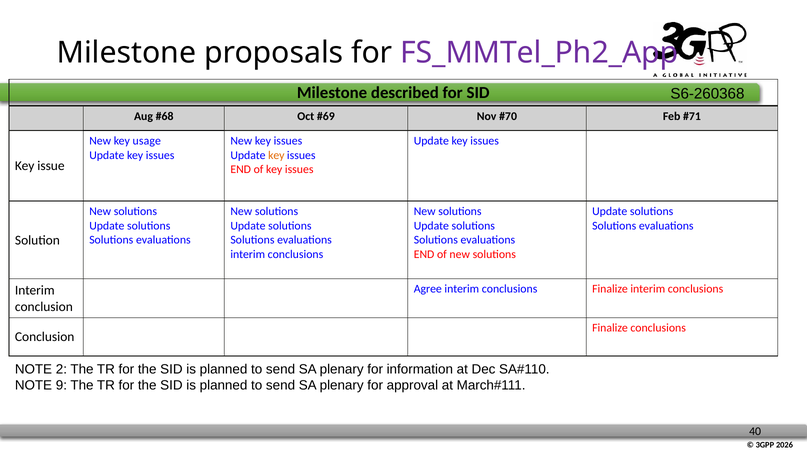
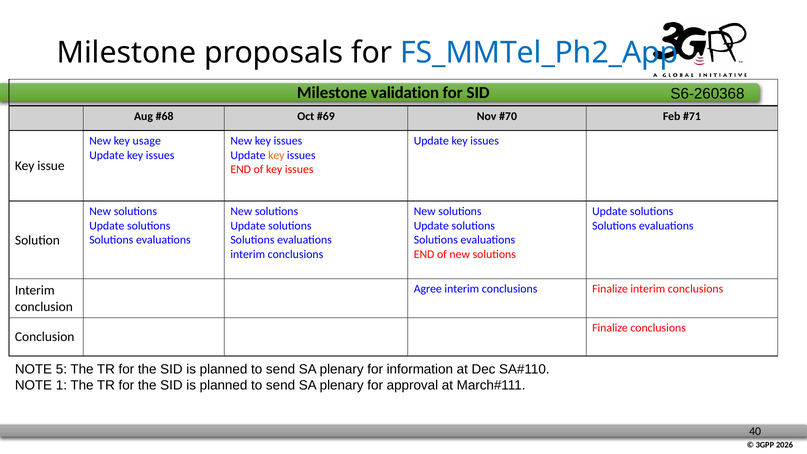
FS_MMTel_Ph2_App colour: purple -> blue
described: described -> validation
2: 2 -> 5
9: 9 -> 1
